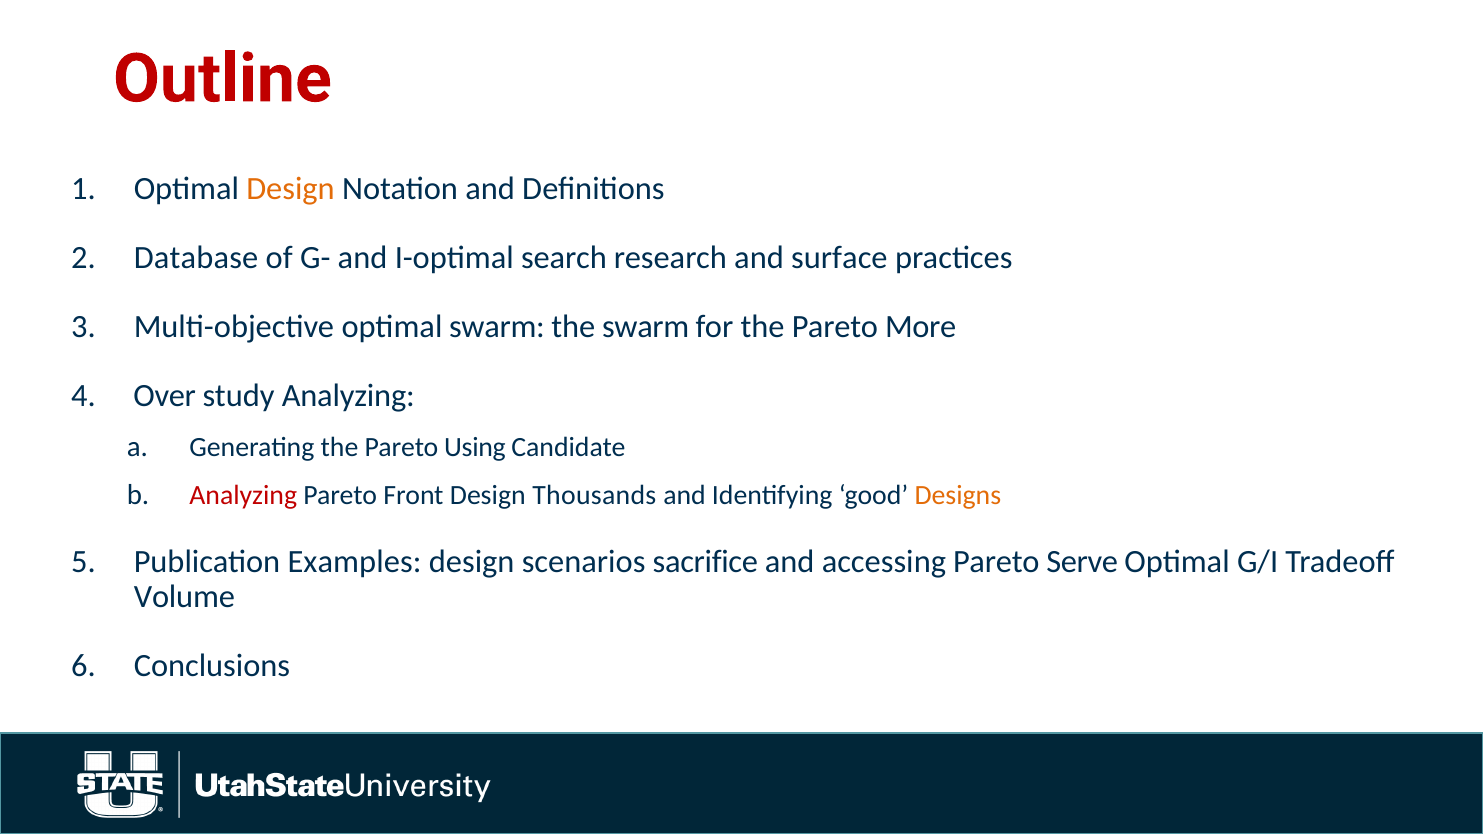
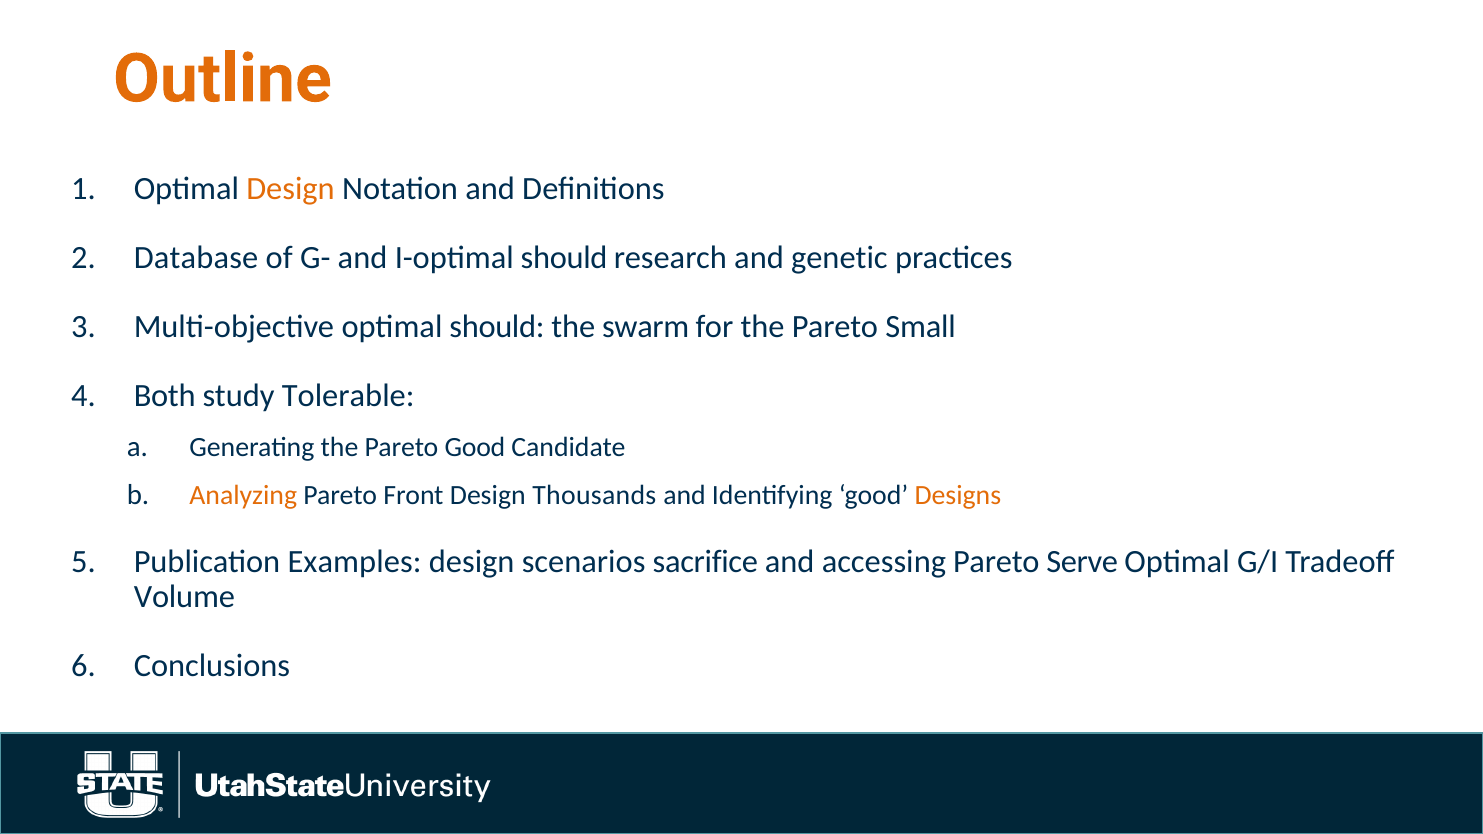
Outline colour: red -> orange
I-optimal search: search -> should
surface: surface -> genetic
optimal swarm: swarm -> should
More: More -> Small
Over: Over -> Both
study Analyzing: Analyzing -> Tolerable
Pareto Using: Using -> Good
Analyzing at (243, 496) colour: red -> orange
